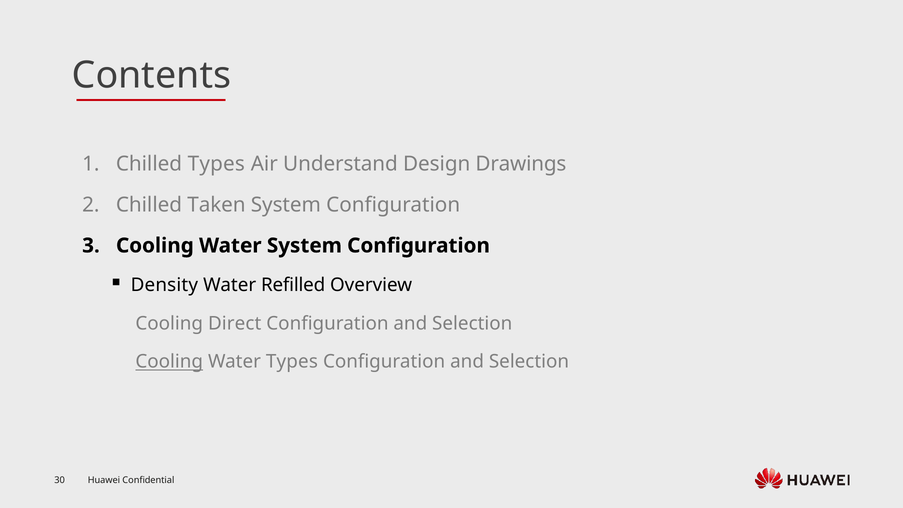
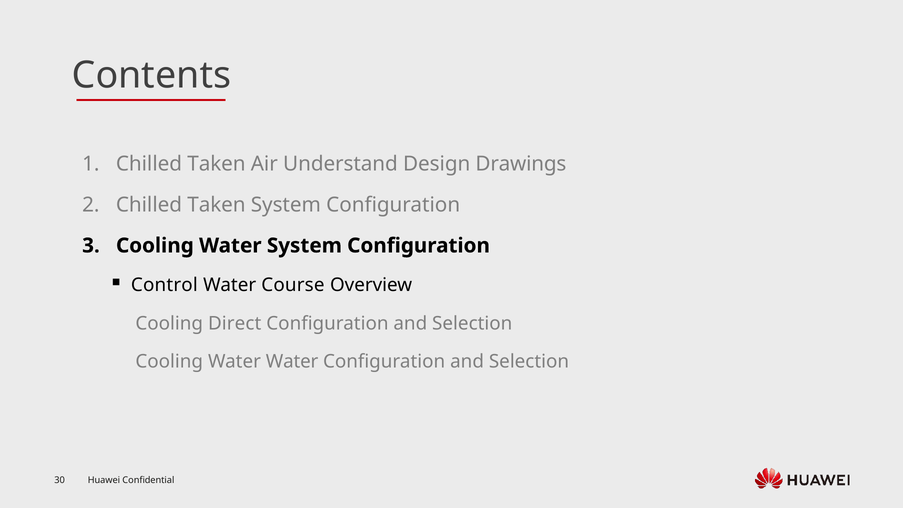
Types at (216, 164): Types -> Taken
Density: Density -> Control
Refilled: Refilled -> Course
Cooling at (169, 362) underline: present -> none
Water Types: Types -> Water
